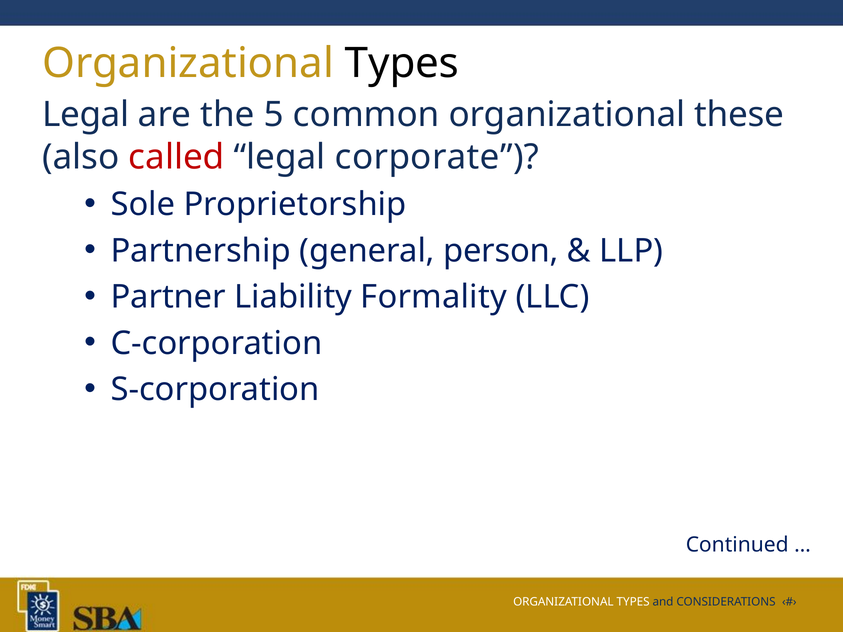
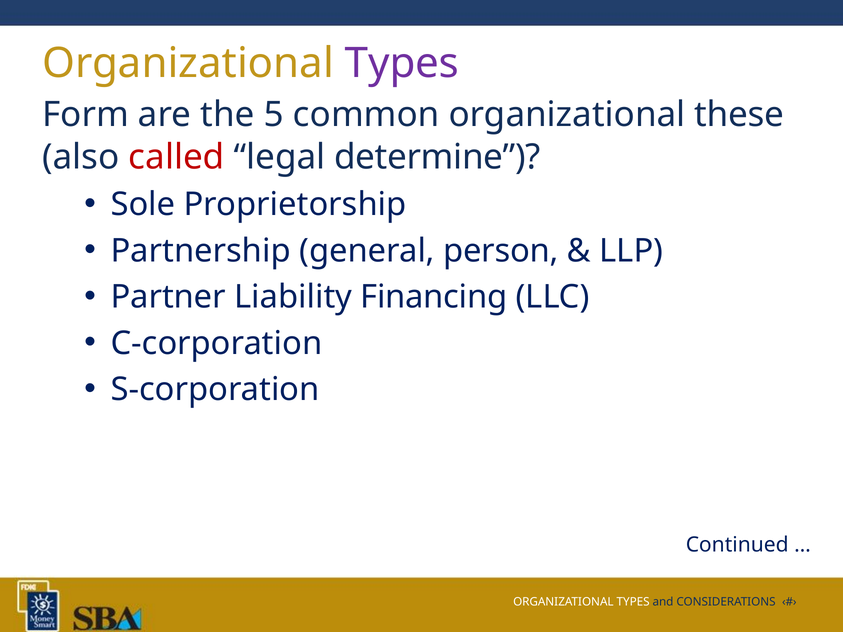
Types at (402, 63) colour: black -> purple
Legal at (86, 115): Legal -> Form
corporate: corporate -> determine
Formality: Formality -> Financing
